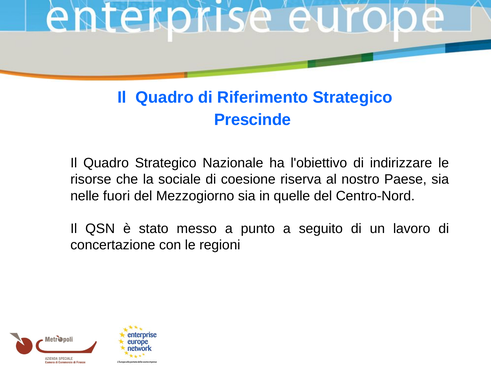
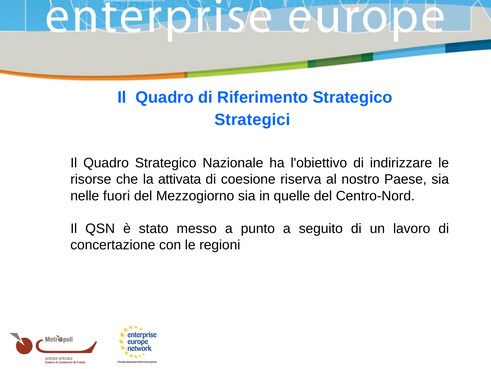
Prescinde: Prescinde -> Strategici
sociale: sociale -> attivata
